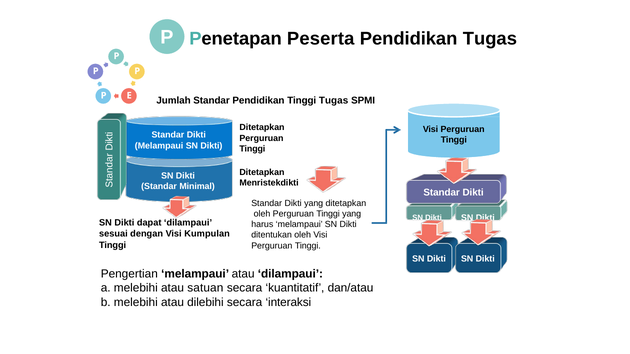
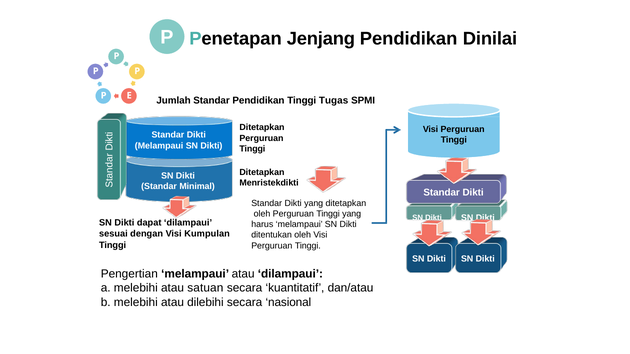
Peserta: Peserta -> Jenjang
Pendidikan Tugas: Tugas -> Dinilai
interaksi: interaksi -> nasional
